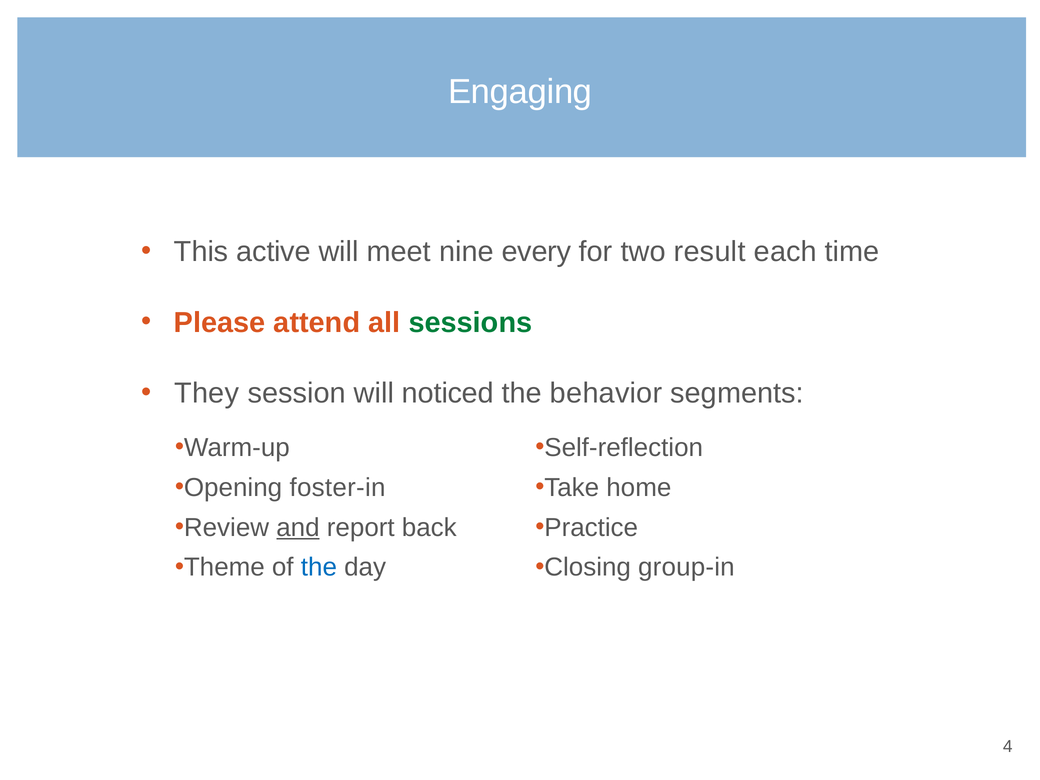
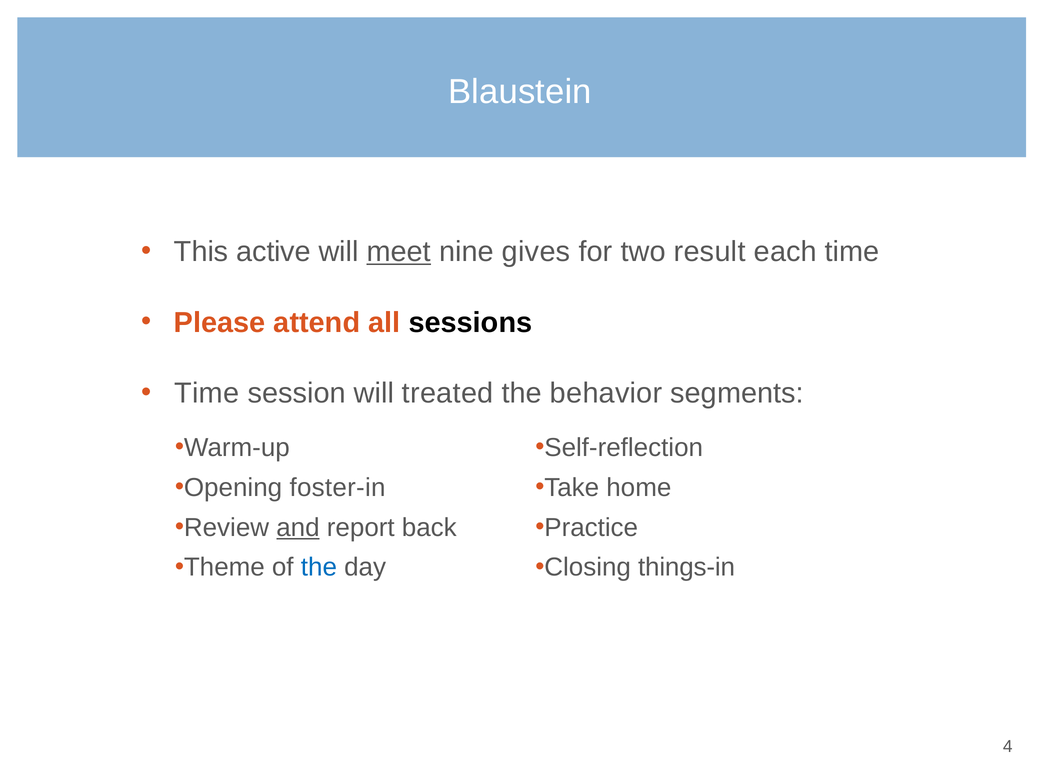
Engaging: Engaging -> Blaustein
meet underline: none -> present
every: every -> gives
sessions colour: green -> black
They at (207, 393): They -> Time
noticed: noticed -> treated
group-in: group-in -> things-in
